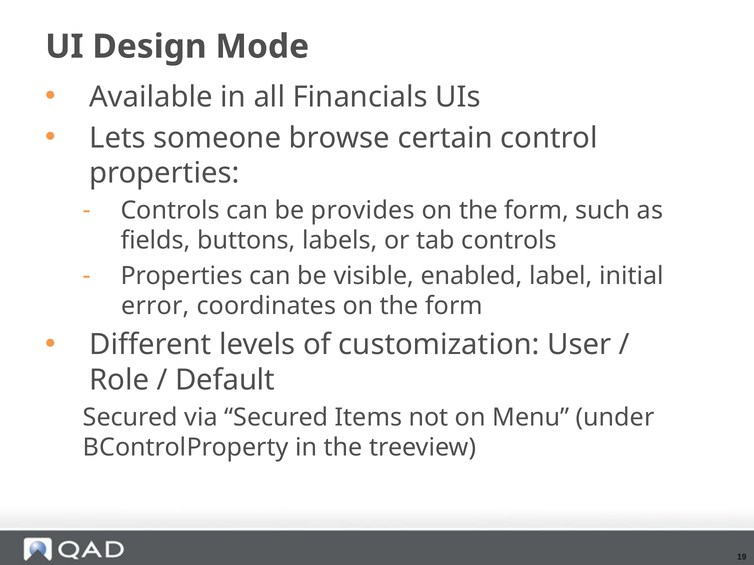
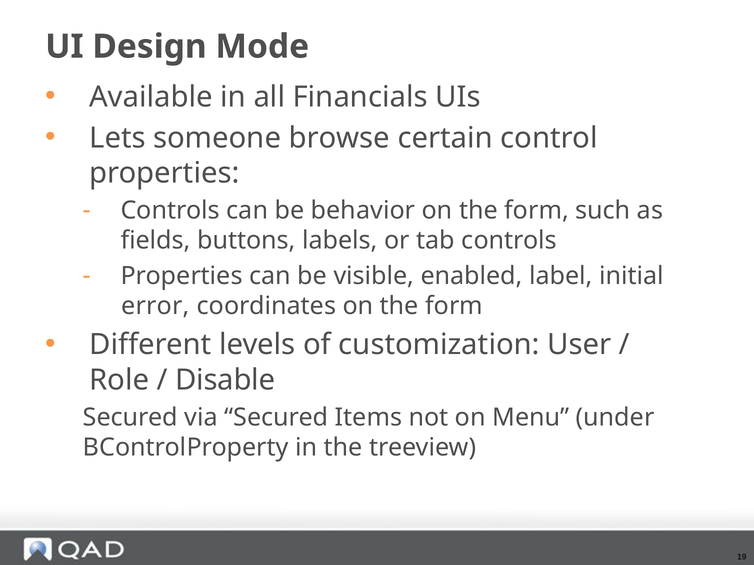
provides: provides -> behavior
Default: Default -> Disable
